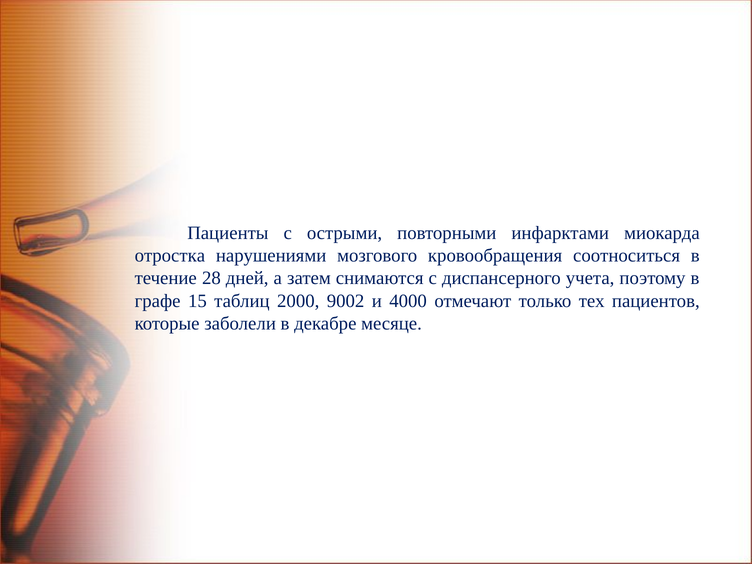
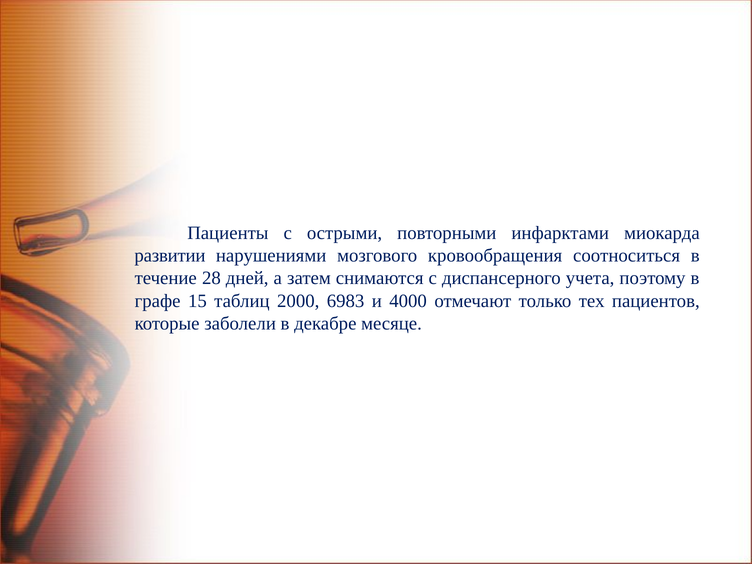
отростка: отростка -> развитии
9002: 9002 -> 6983
